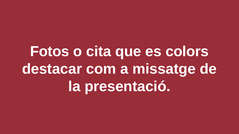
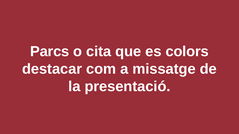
Fotos: Fotos -> Parcs
